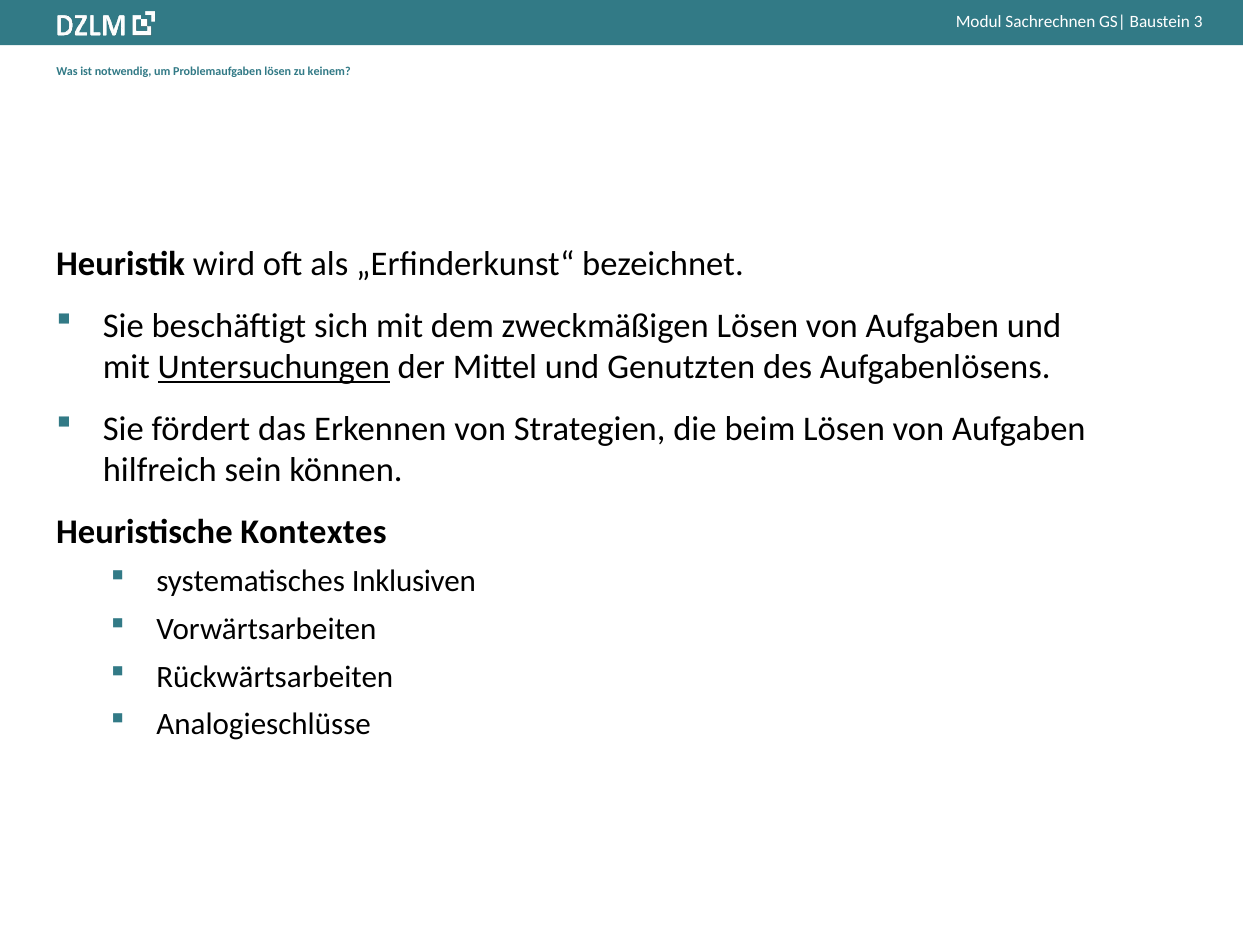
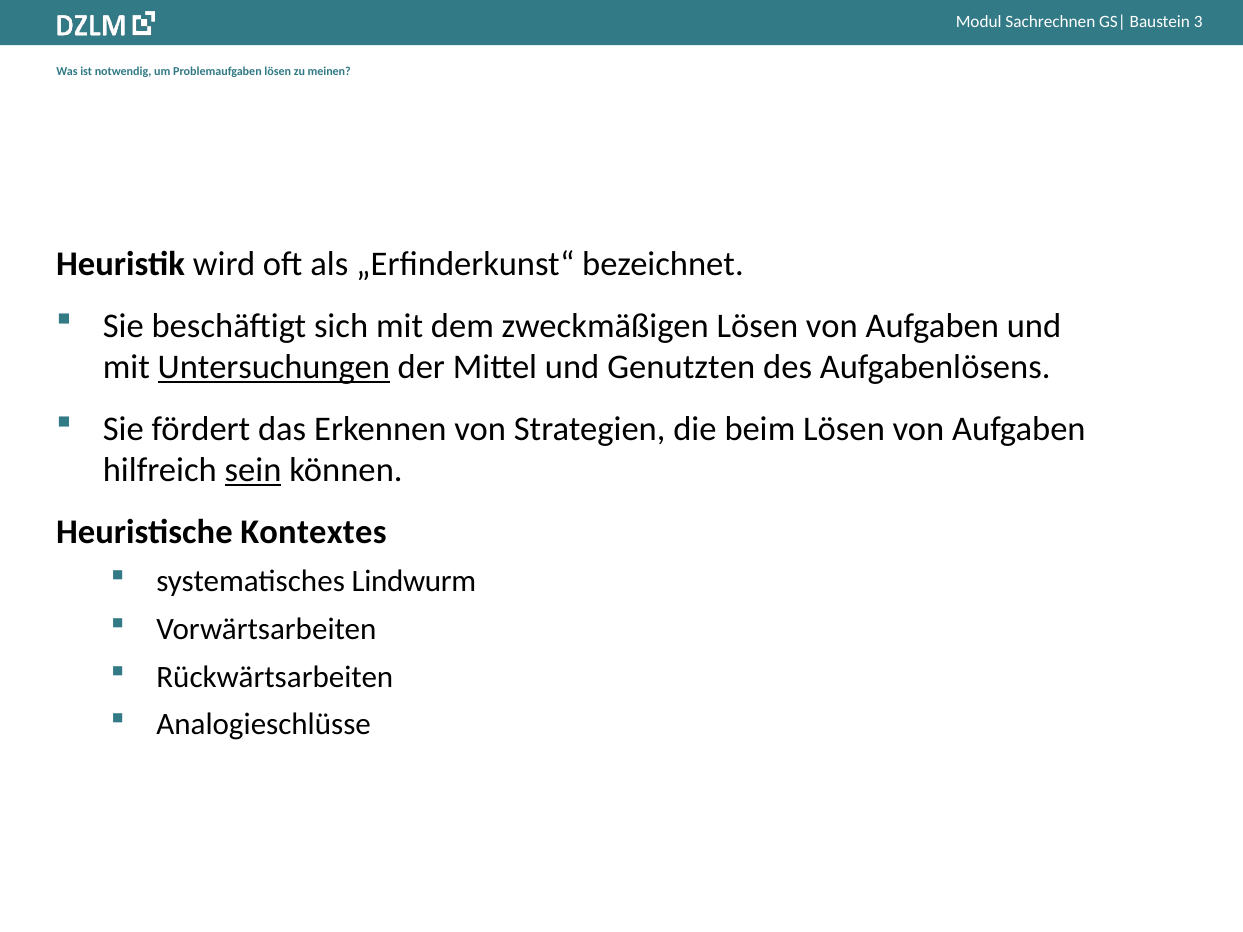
keinem: keinem -> meinen
sein underline: none -> present
Inklusiven: Inklusiven -> Lindwurm
